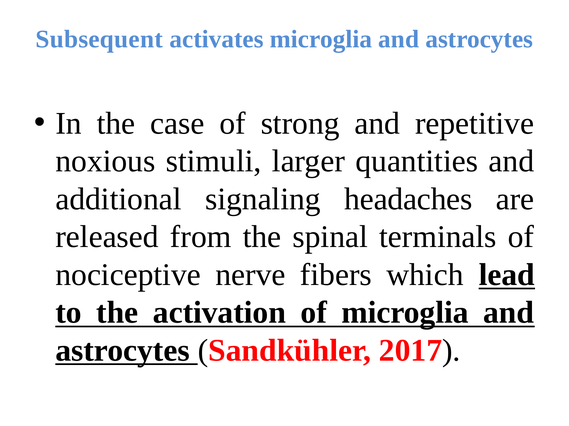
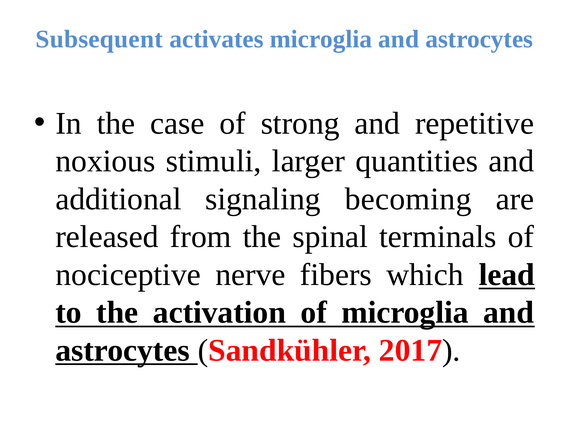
headaches: headaches -> becoming
